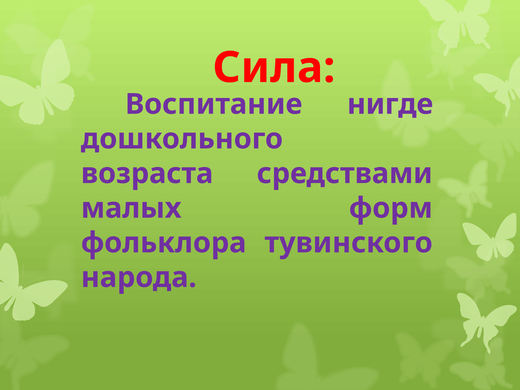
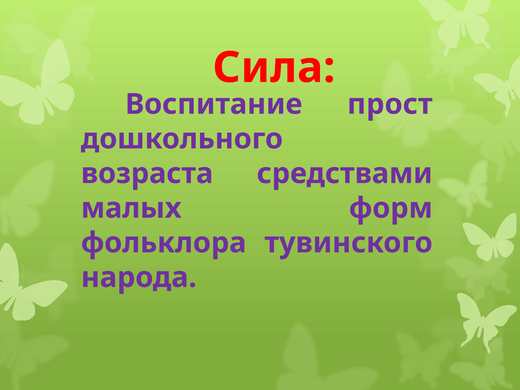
нигде: нигде -> прост
